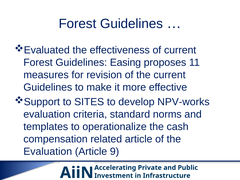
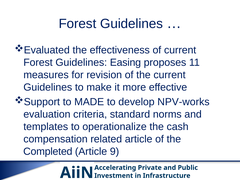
SITES: SITES -> MADE
Evaluation at (48, 152): Evaluation -> Completed
